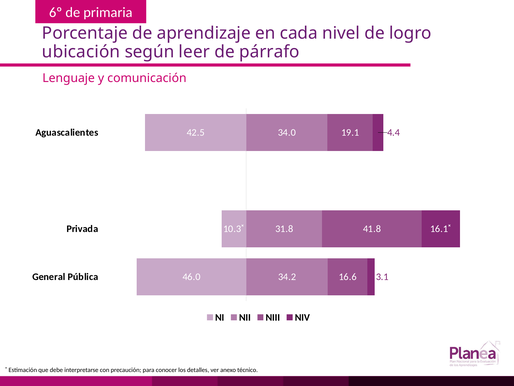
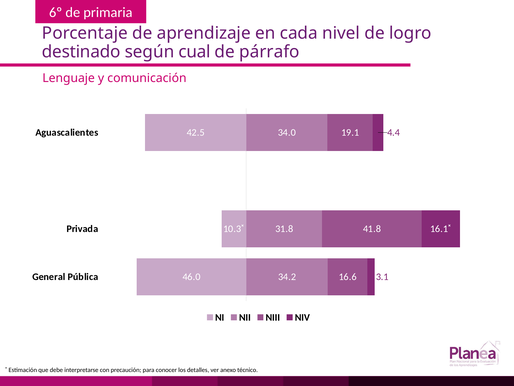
ubicación: ubicación -> destinado
leer: leer -> cual
